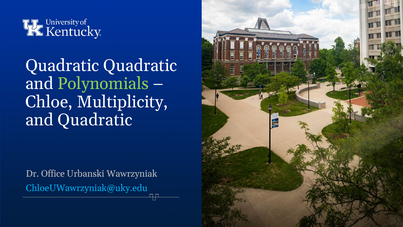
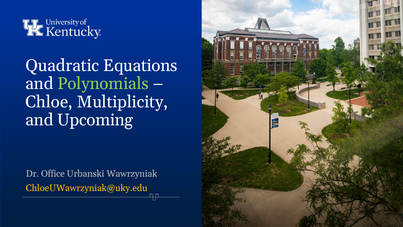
Quadratic Quadratic: Quadratic -> Equations
and Quadratic: Quadratic -> Upcoming
ChloeUWawrzyniak@uky.edu colour: light blue -> yellow
